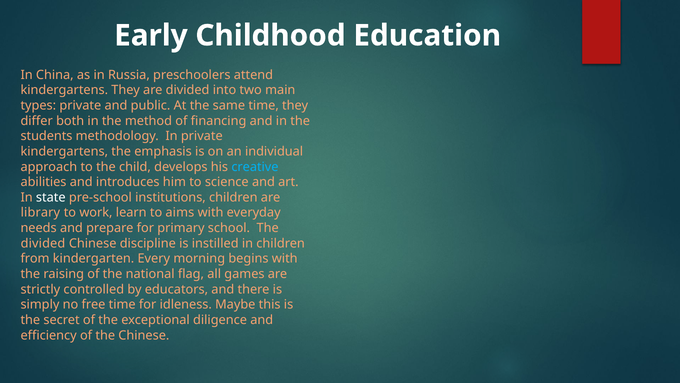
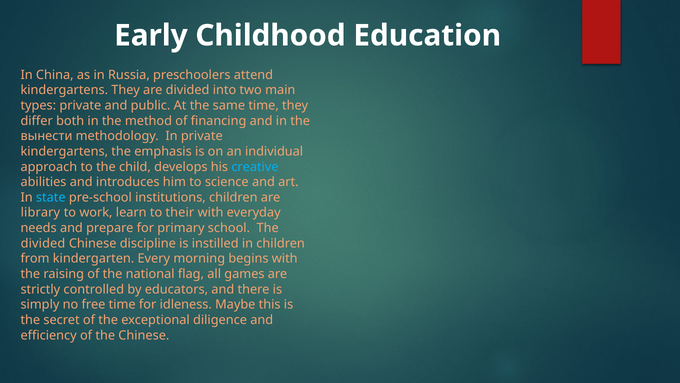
students: students -> вынести
state colour: white -> light blue
aims: aims -> their
